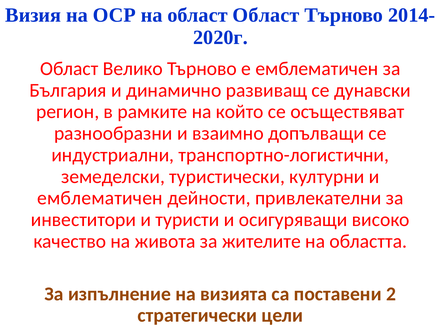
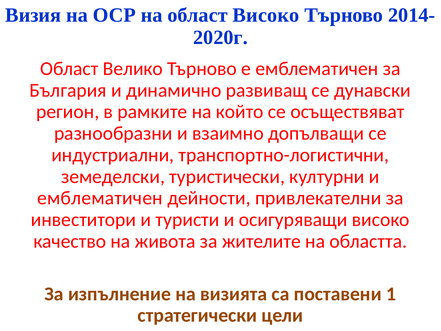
област Област: Област -> Високо
2: 2 -> 1
